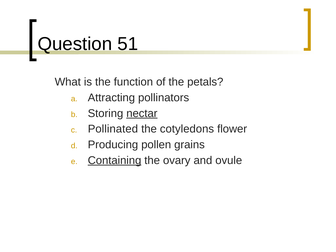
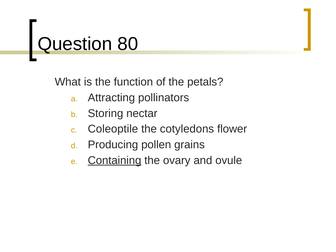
51: 51 -> 80
nectar underline: present -> none
Pollinated: Pollinated -> Coleoptile
